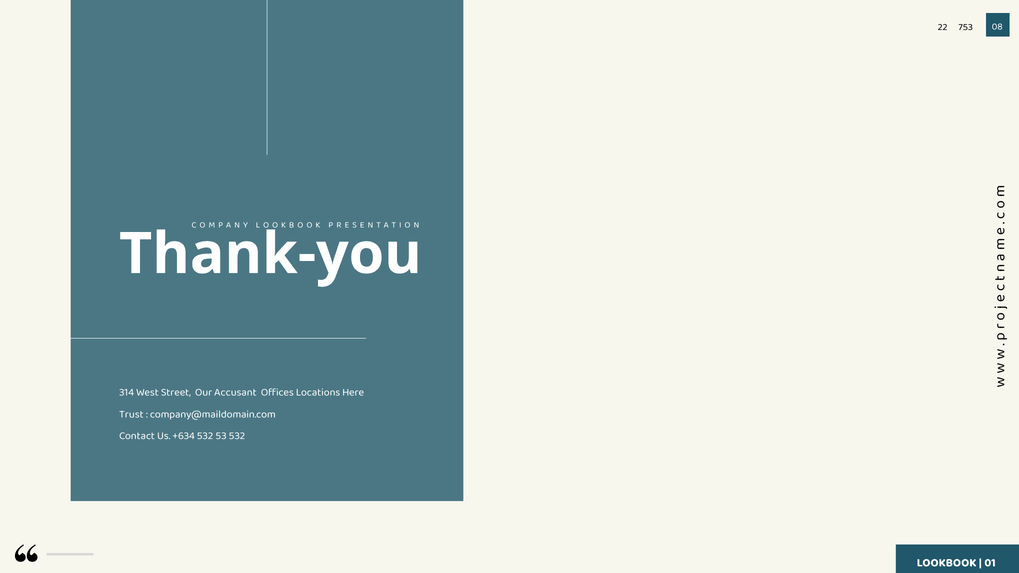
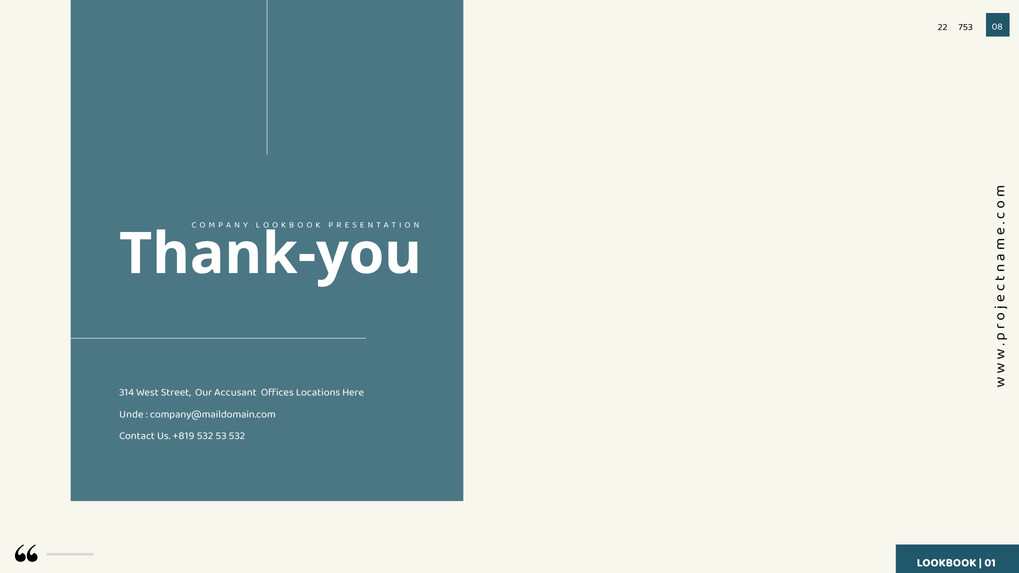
Trust: Trust -> Unde
+634: +634 -> +819
